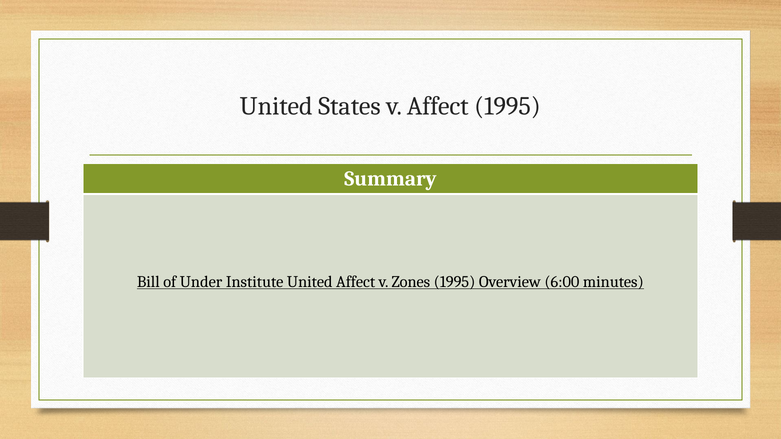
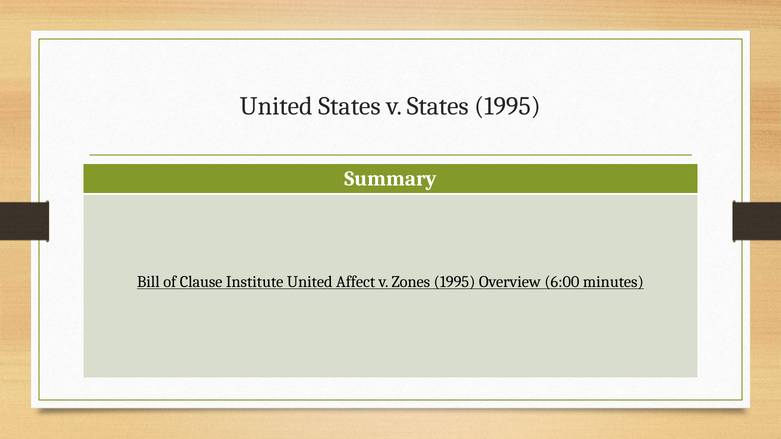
v Affect: Affect -> States
Under: Under -> Clause
